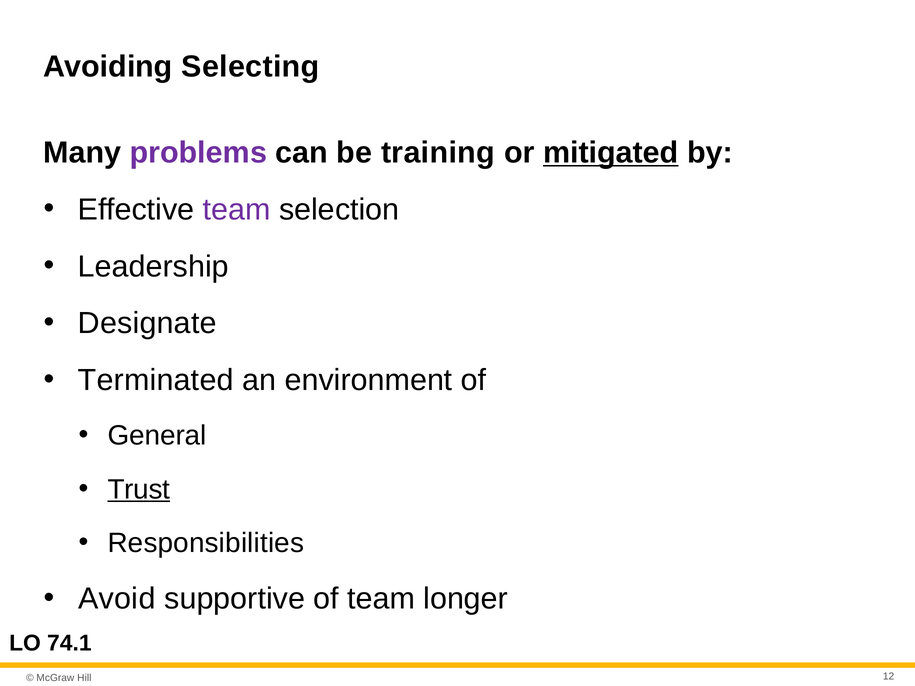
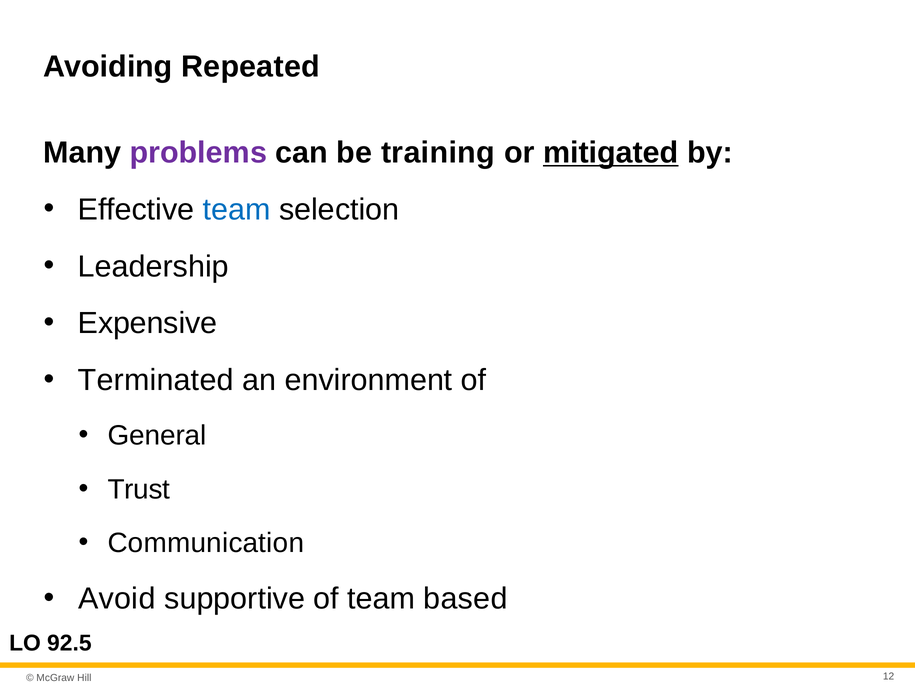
Selecting: Selecting -> Repeated
team at (237, 210) colour: purple -> blue
Designate: Designate -> Expensive
Trust underline: present -> none
Responsibilities: Responsibilities -> Communication
longer: longer -> based
74.1: 74.1 -> 92.5
